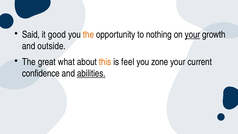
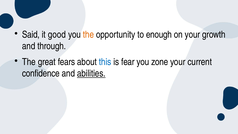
nothing: nothing -> enough
your at (192, 35) underline: present -> none
outside: outside -> through
what: what -> fears
this colour: orange -> blue
feel: feel -> fear
